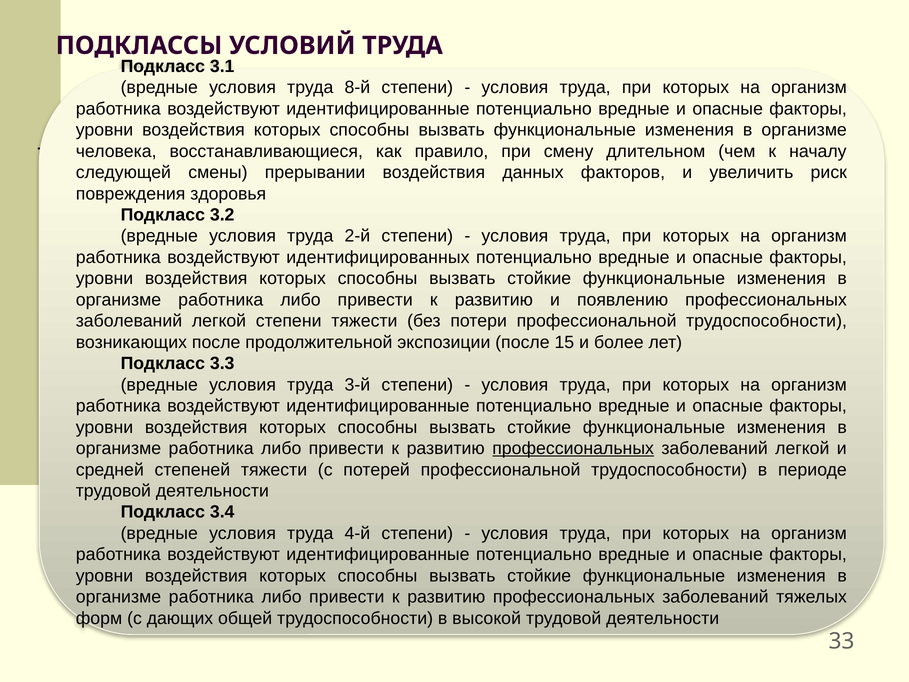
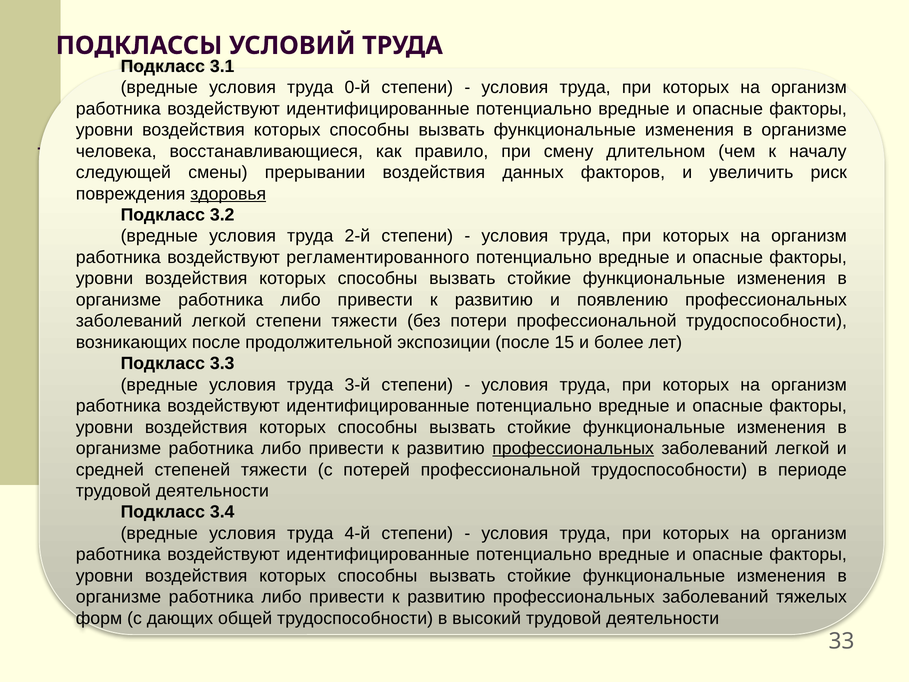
8-й: 8-й -> 0-й
здоровья underline: none -> present
идентифицированных: идентифицированных -> регламентированного
высокой: высокой -> высокий
